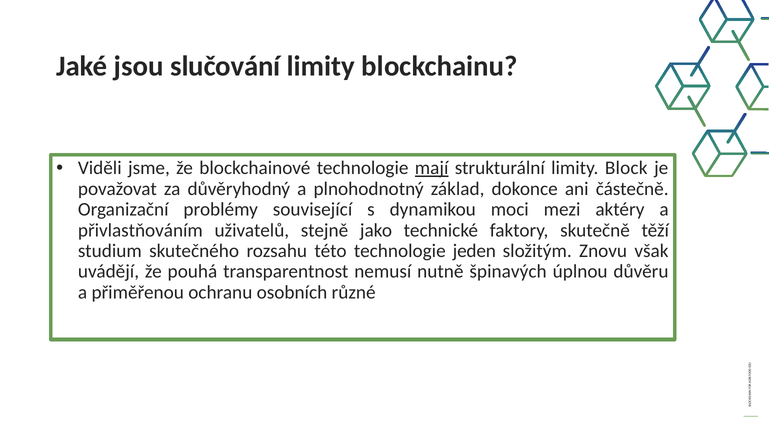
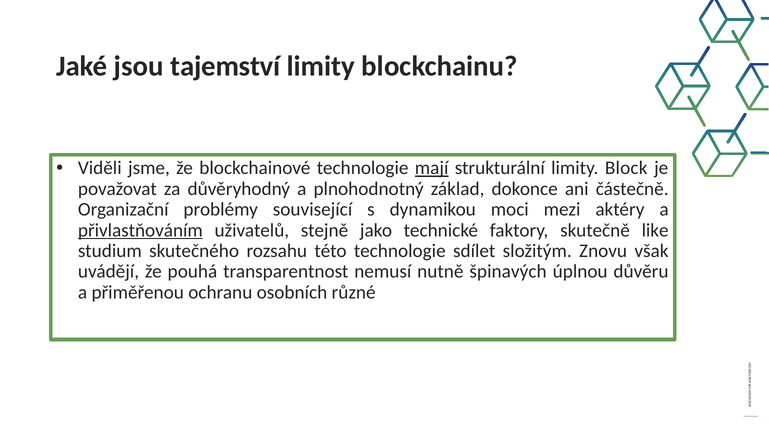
slučování: slučování -> tajemství
přivlastňováním underline: none -> present
těží: těží -> like
jeden: jeden -> sdílet
